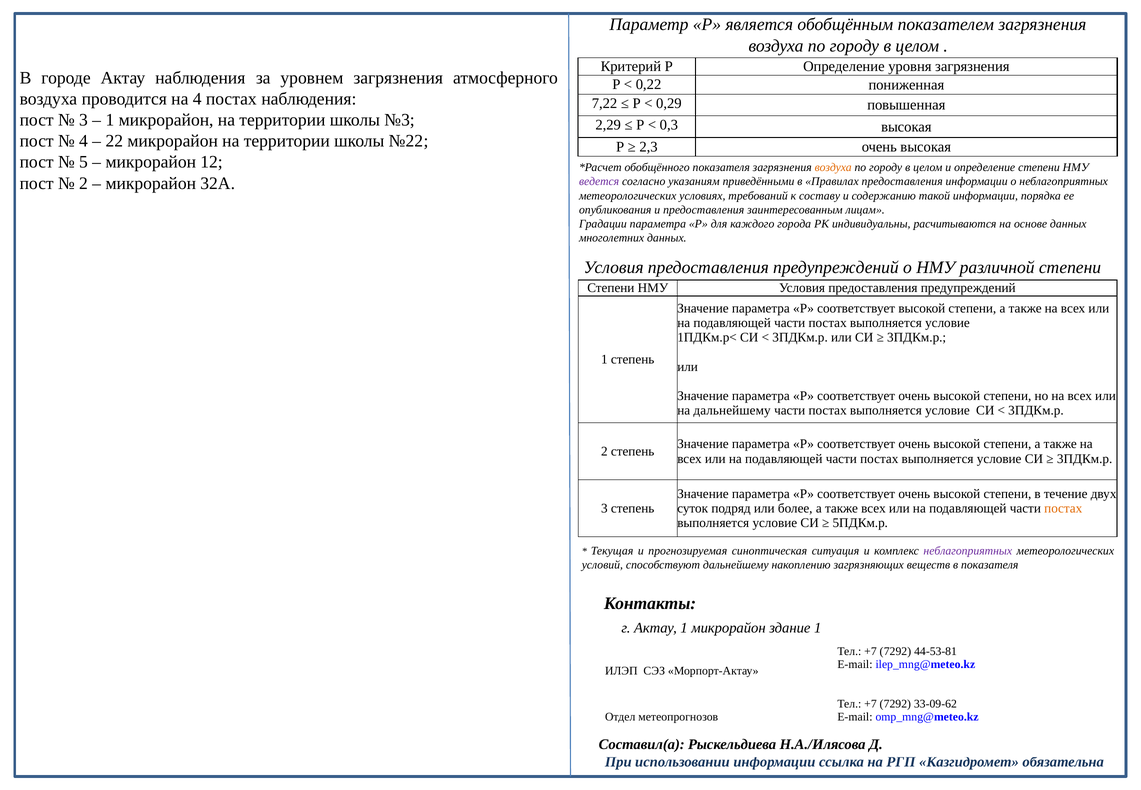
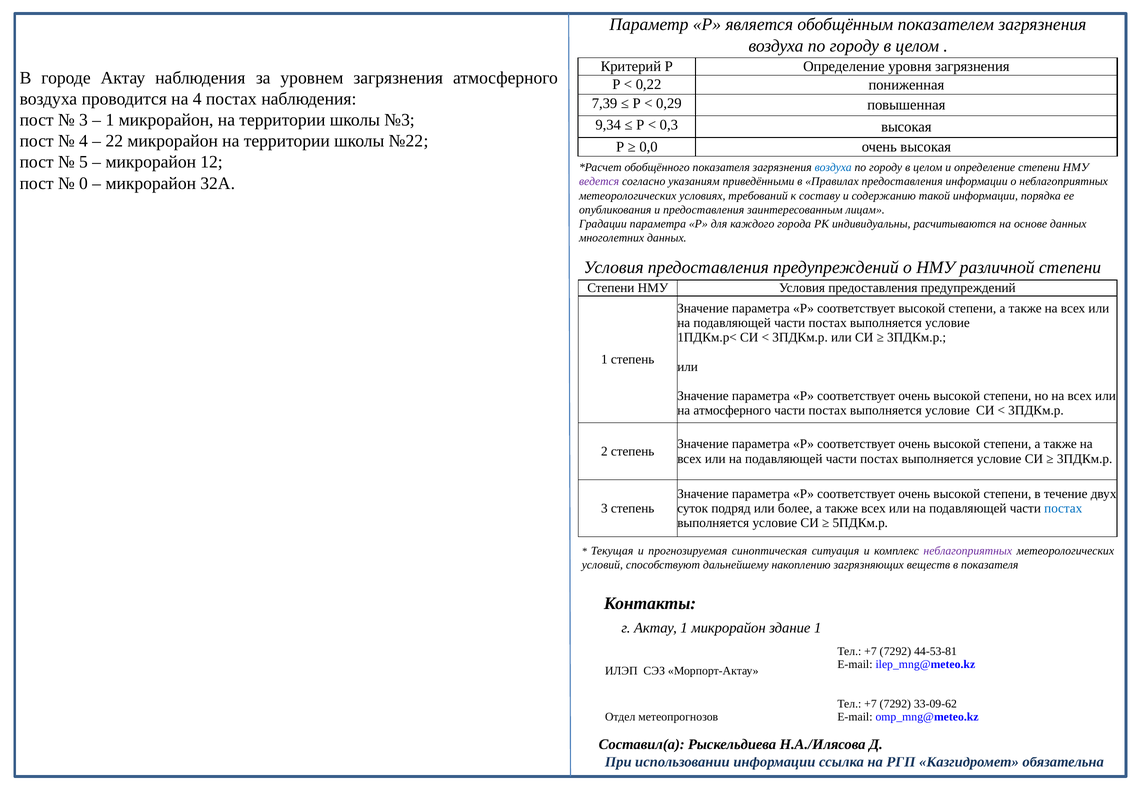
7,22: 7,22 -> 7,39
2,29: 2,29 -> 9,34
2,3: 2,3 -> 0,0
воздуха at (833, 168) colour: orange -> blue
2 at (83, 183): 2 -> 0
на дальнейшему: дальнейшему -> атмосферного
постах at (1063, 508) colour: orange -> blue
